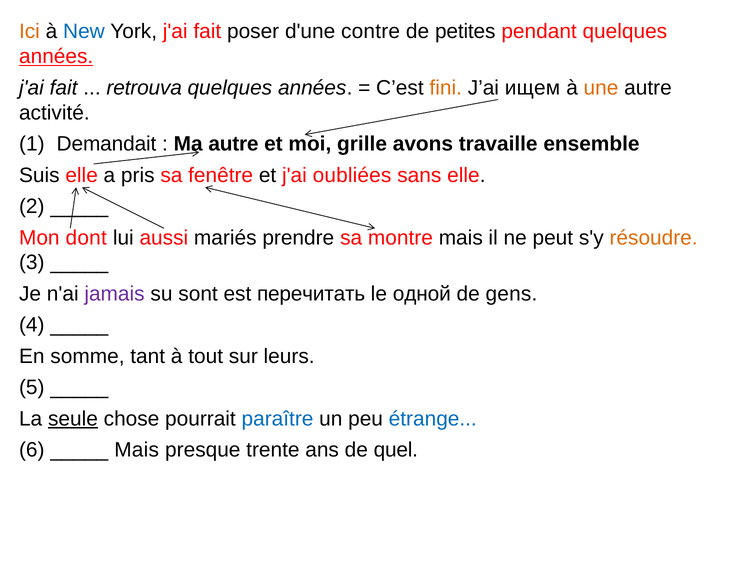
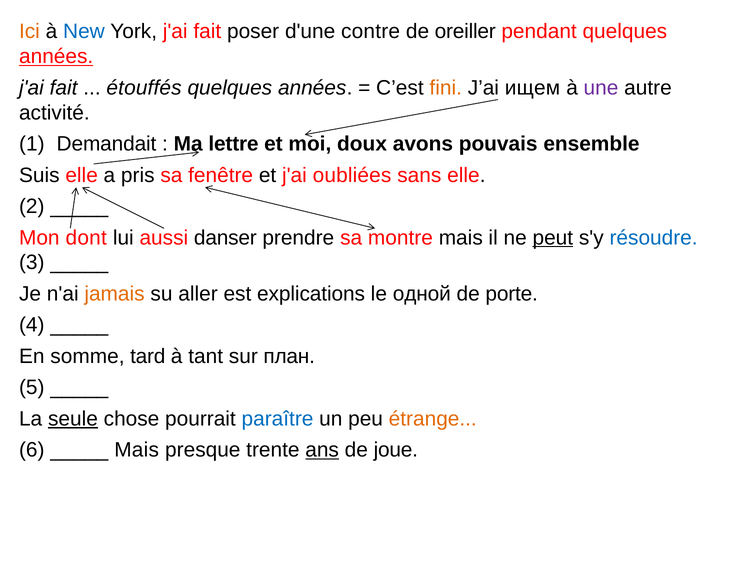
petites: petites -> oreiller
retrouva: retrouva -> étouffés
une colour: orange -> purple
Ma autre: autre -> lettre
grille: grille -> doux
travaille: travaille -> pouvais
mariés: mariés -> danser
peut underline: none -> present
résoudre colour: orange -> blue
jamais colour: purple -> orange
sont: sont -> aller
перечитать: перечитать -> explications
gens: gens -> porte
tant: tant -> tard
tout: tout -> tant
leurs: leurs -> план
étrange colour: blue -> orange
ans underline: none -> present
quel: quel -> joue
